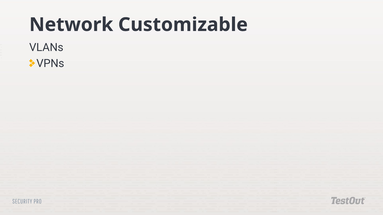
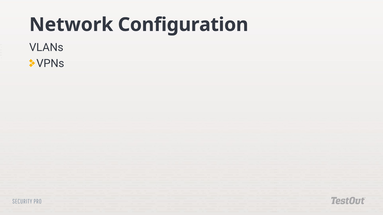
Customizable: Customizable -> Configuration
